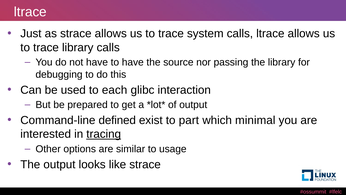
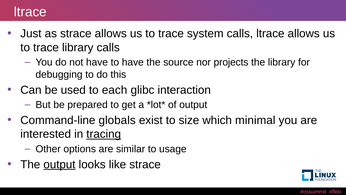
passing: passing -> projects
defined: defined -> globals
part: part -> size
output at (59, 164) underline: none -> present
